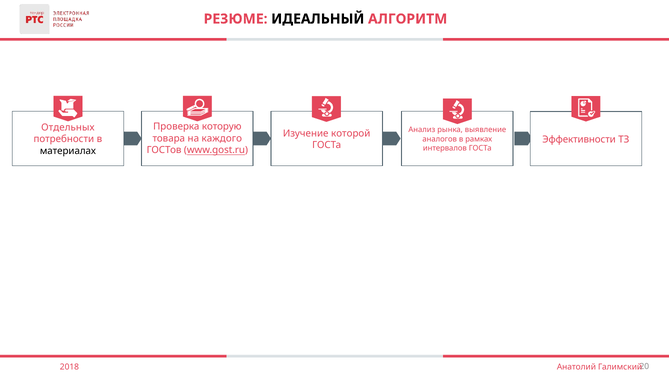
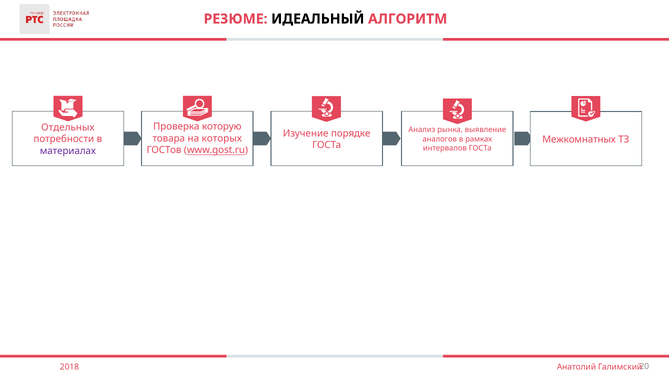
которой: которой -> порядке
каждого: каждого -> которых
Эффективности: Эффективности -> Межкомнатных
материалах colour: black -> purple
